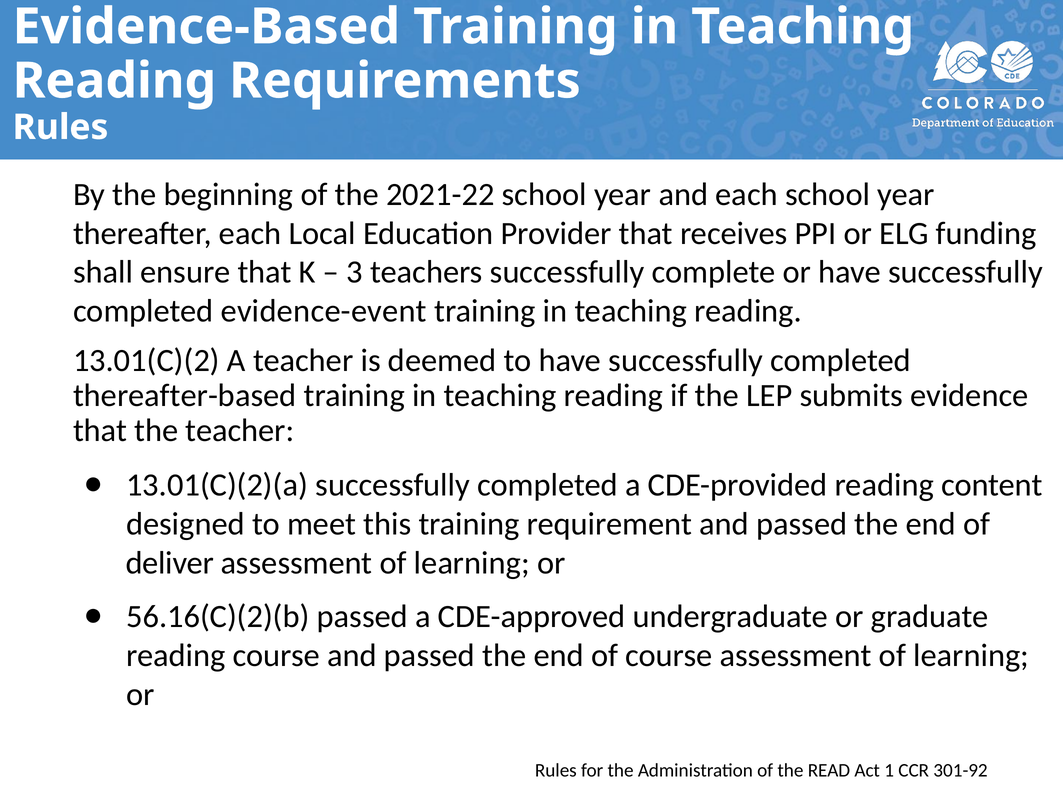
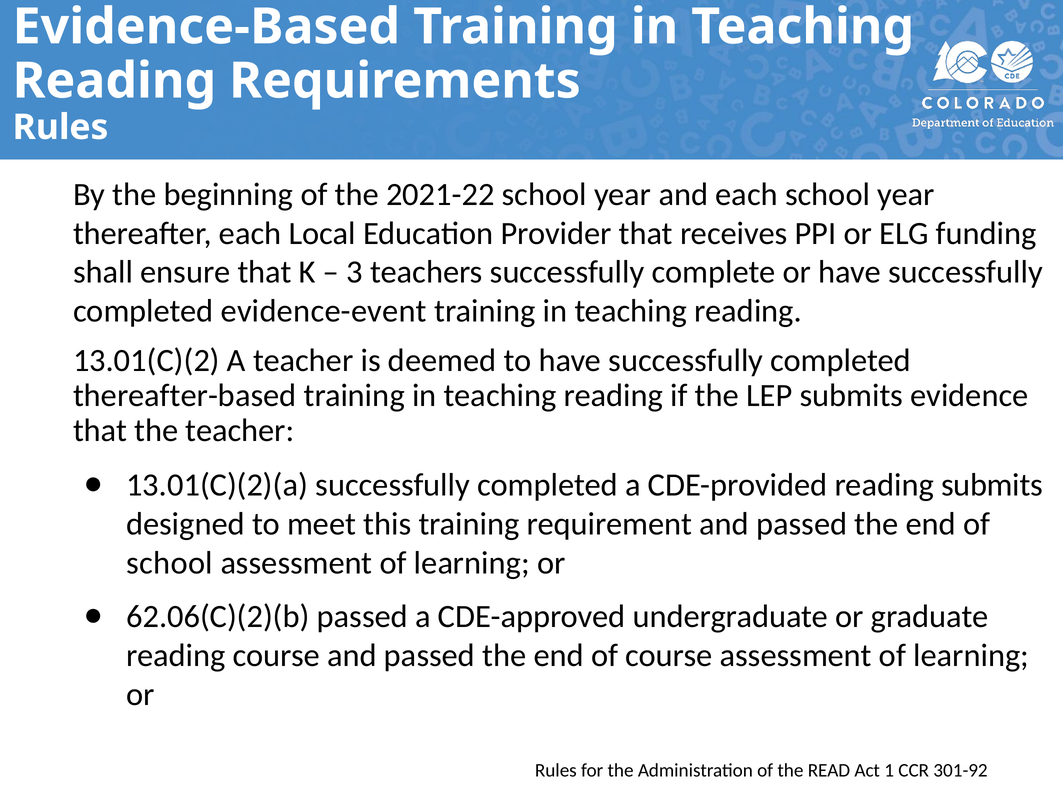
reading content: content -> submits
deliver at (170, 563): deliver -> school
56.16(C)(2)(b: 56.16(C)(2)(b -> 62.06(C)(2)(b
